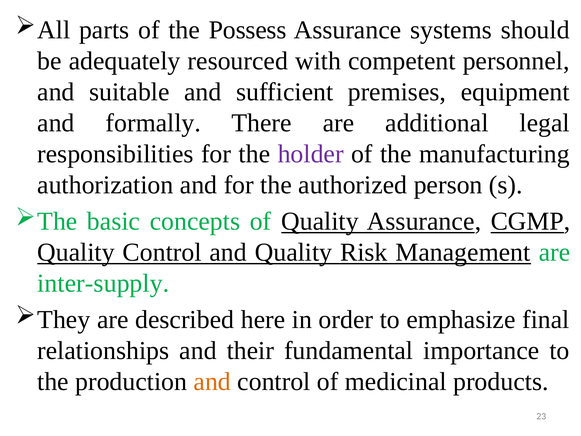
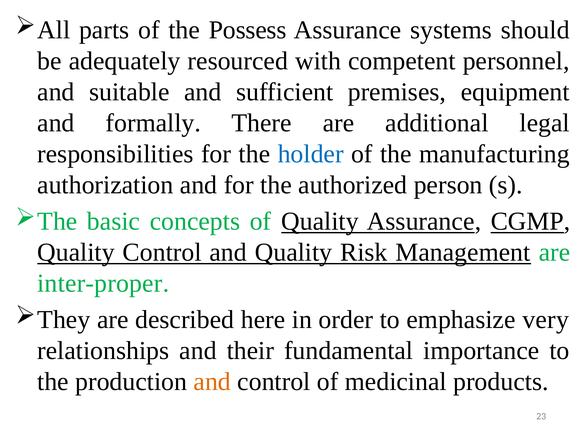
holder colour: purple -> blue
inter-supply: inter-supply -> inter-proper
final: final -> very
